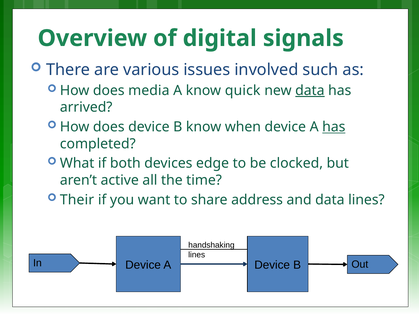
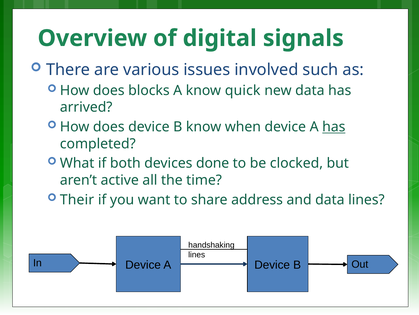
media: media -> blocks
data at (310, 90) underline: present -> none
edge: edge -> done
